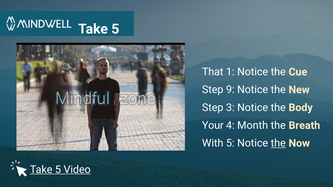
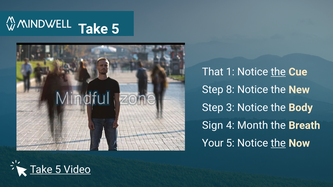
the at (278, 72) underline: none -> present
9: 9 -> 8
Your: Your -> Sign
With: With -> Your
